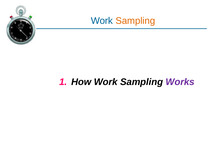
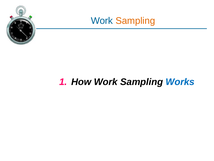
Works colour: purple -> blue
